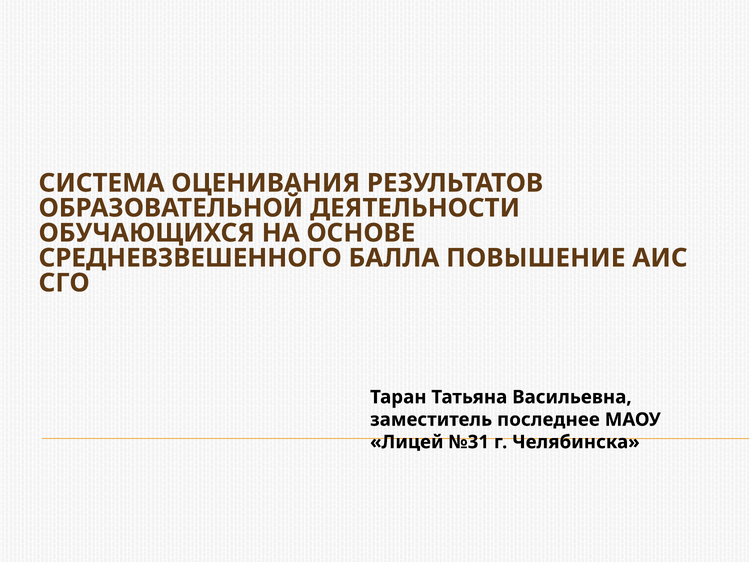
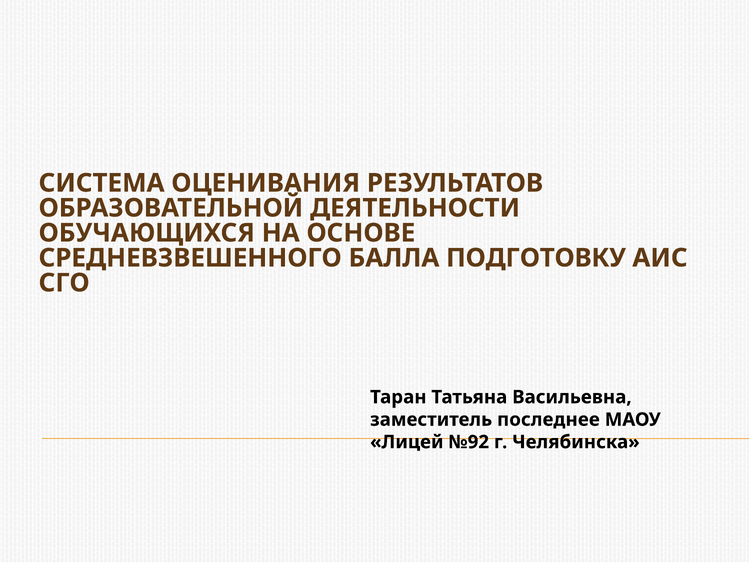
ПОВЫШЕНИЕ: ПОВЫШЕНИЕ -> ПОДГОТОВКУ
№31: №31 -> №92
